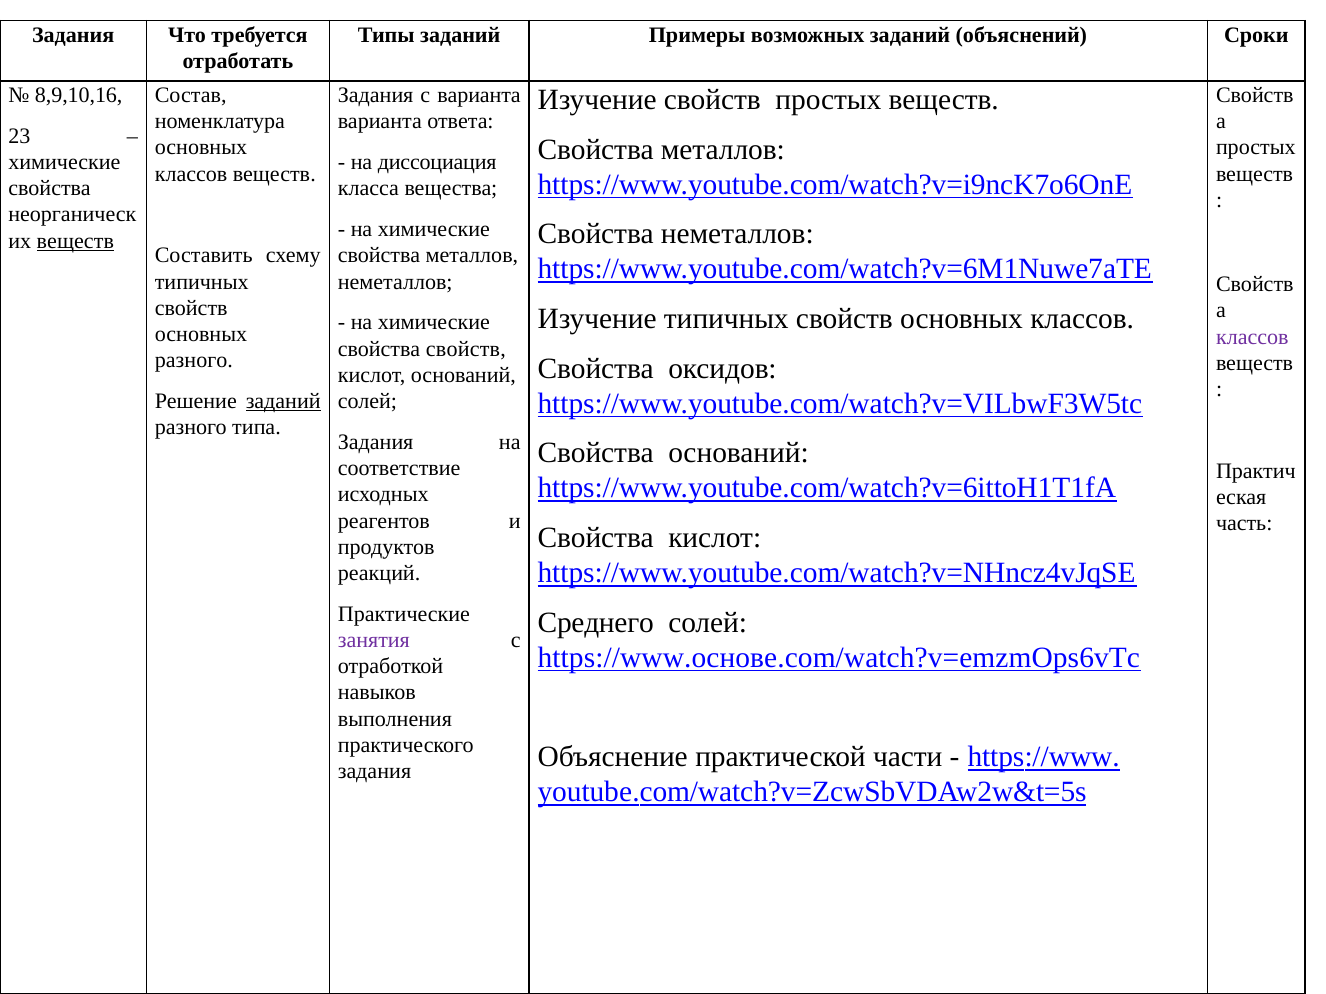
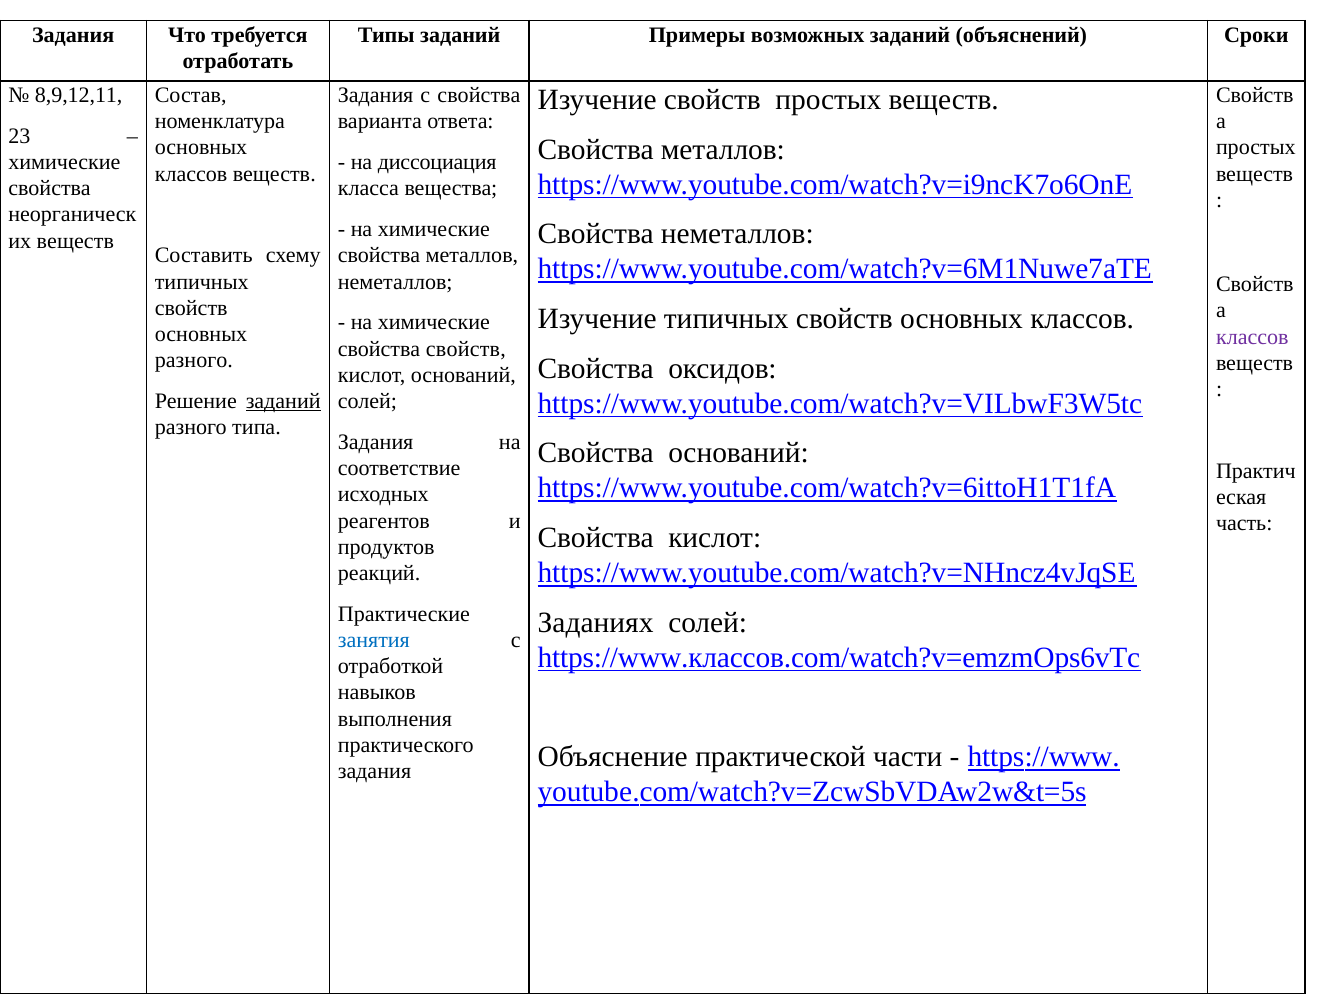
8,9,10,16: 8,9,10,16 -> 8,9,12,11
с варианта: варианта -> свойства
веществ at (75, 241) underline: present -> none
Среднего: Среднего -> Заданиях
занятия colour: purple -> blue
https://www.основе.com/watch?v=emzmOps6vTc: https://www.основе.com/watch?v=emzmOps6vTc -> https://www.классов.com/watch?v=emzmOps6vTc
